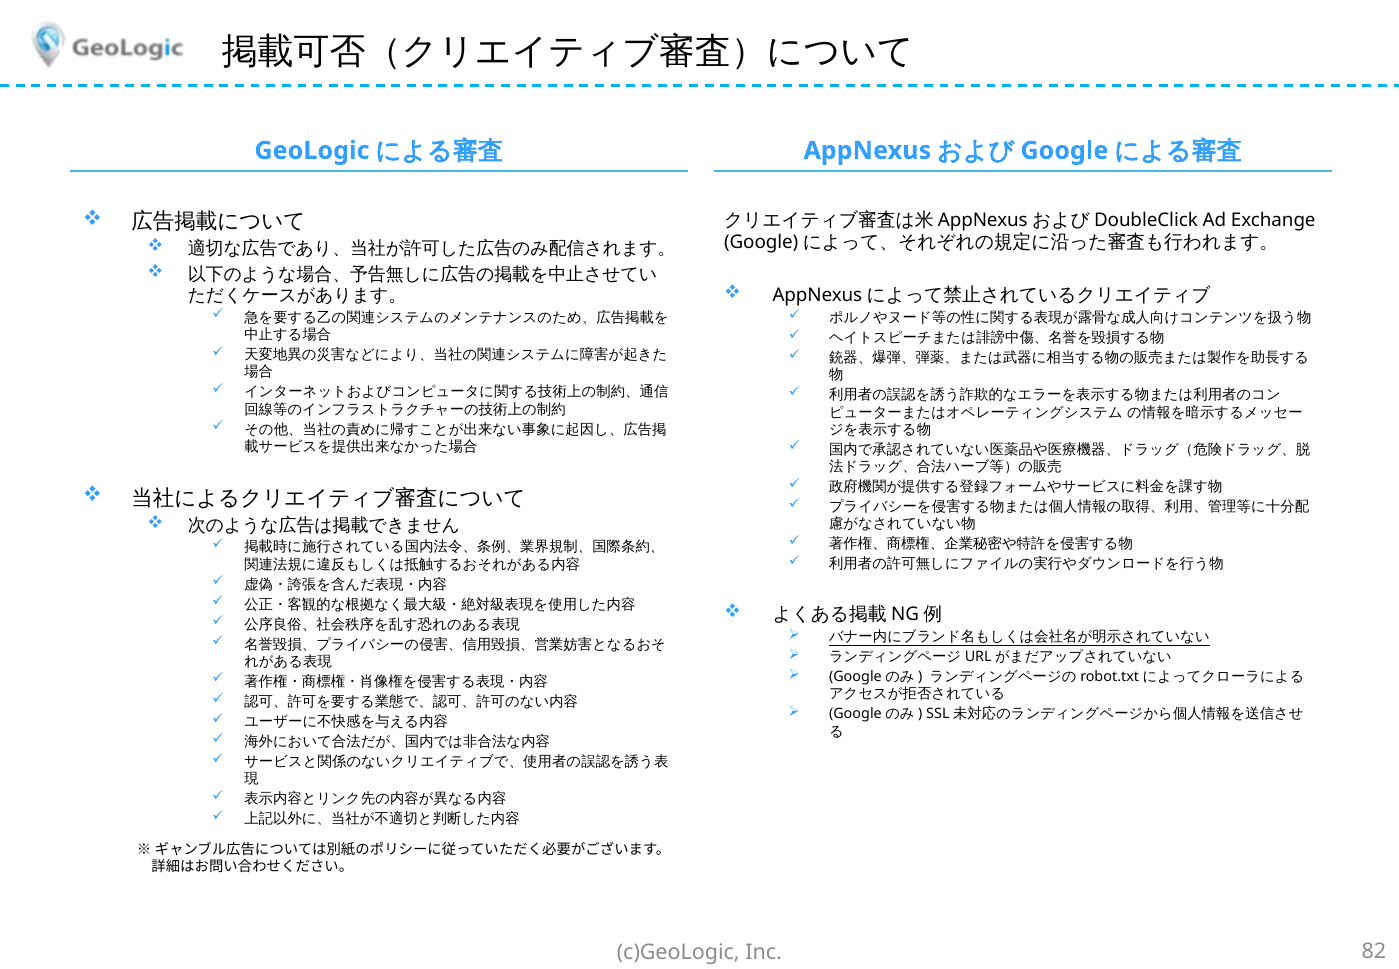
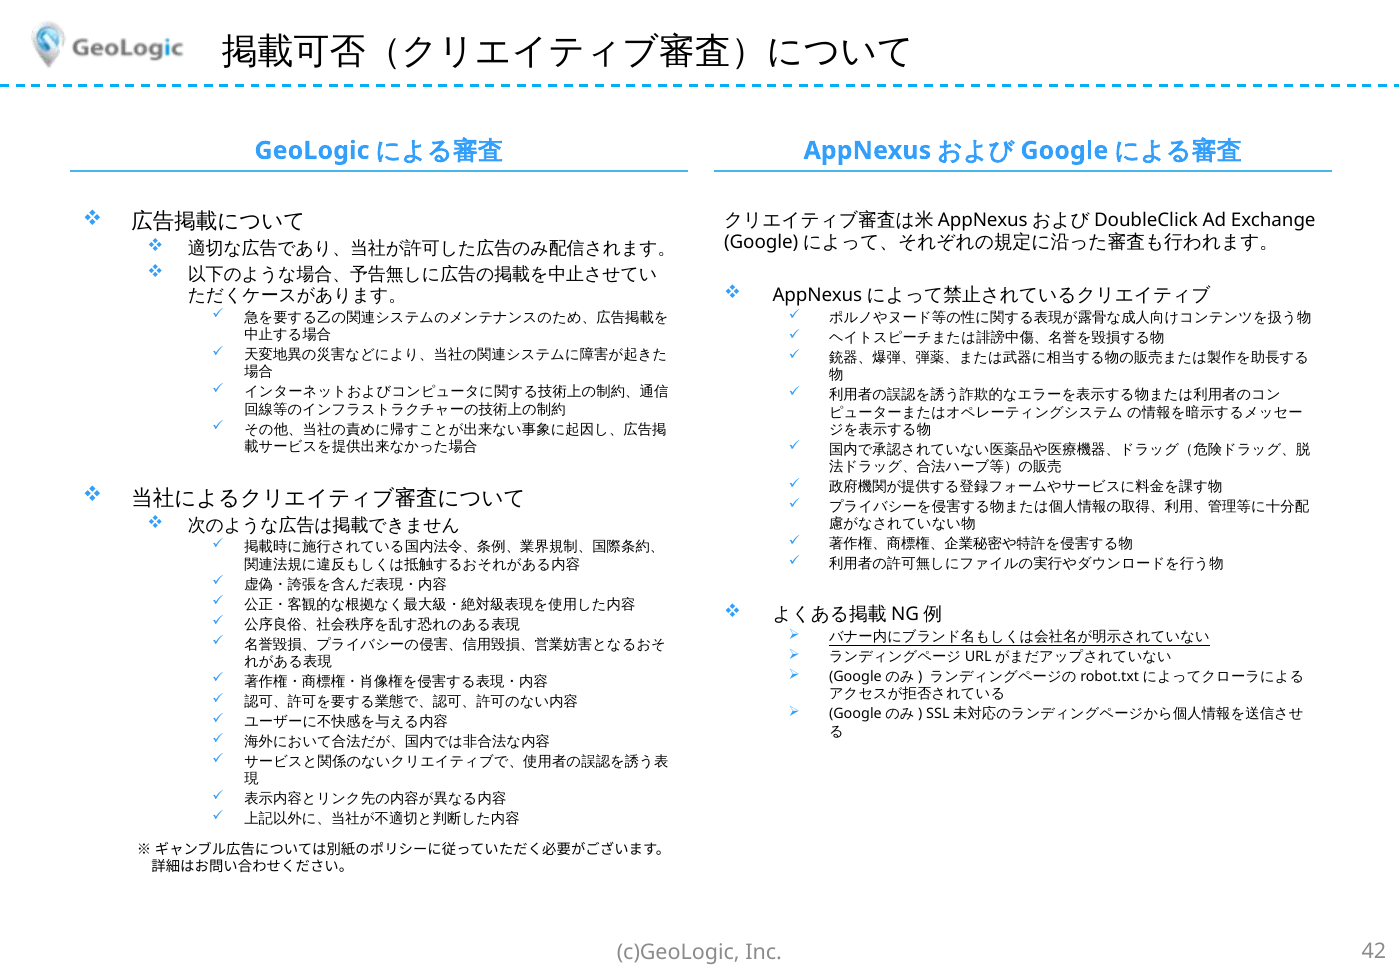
82: 82 -> 42
